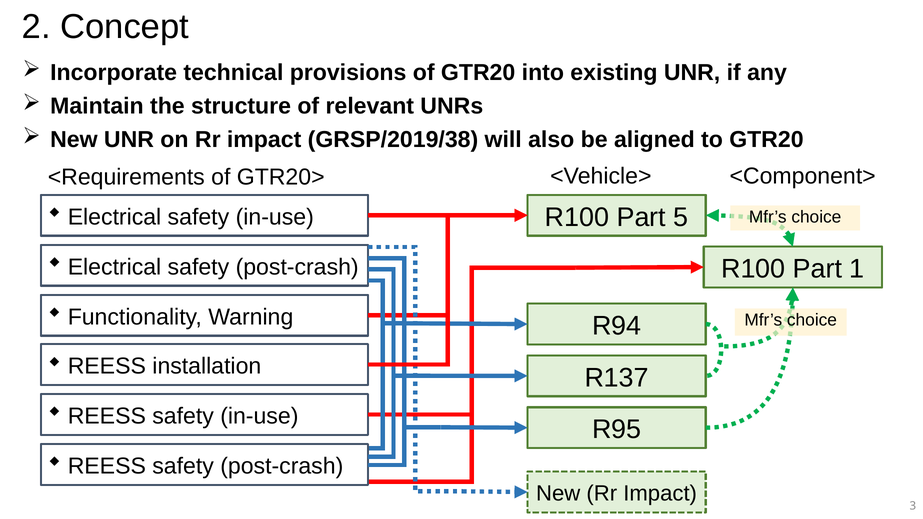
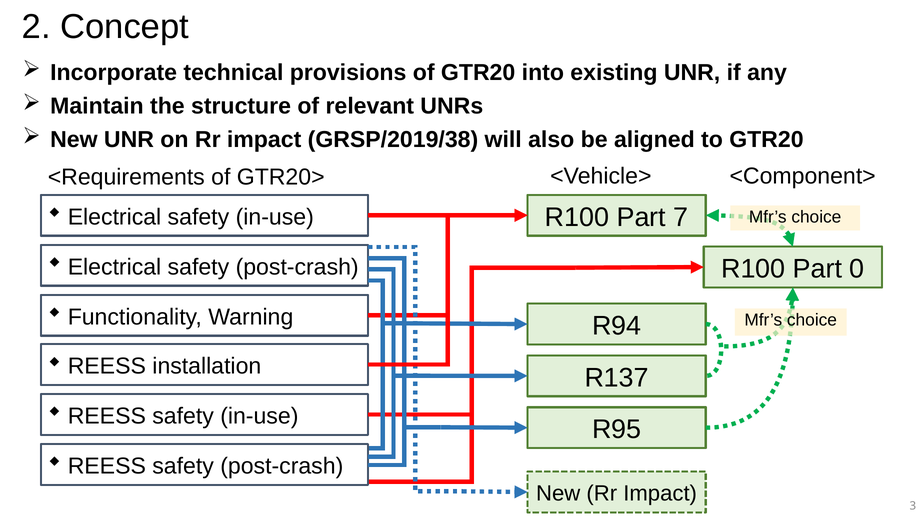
5: 5 -> 7
1: 1 -> 0
